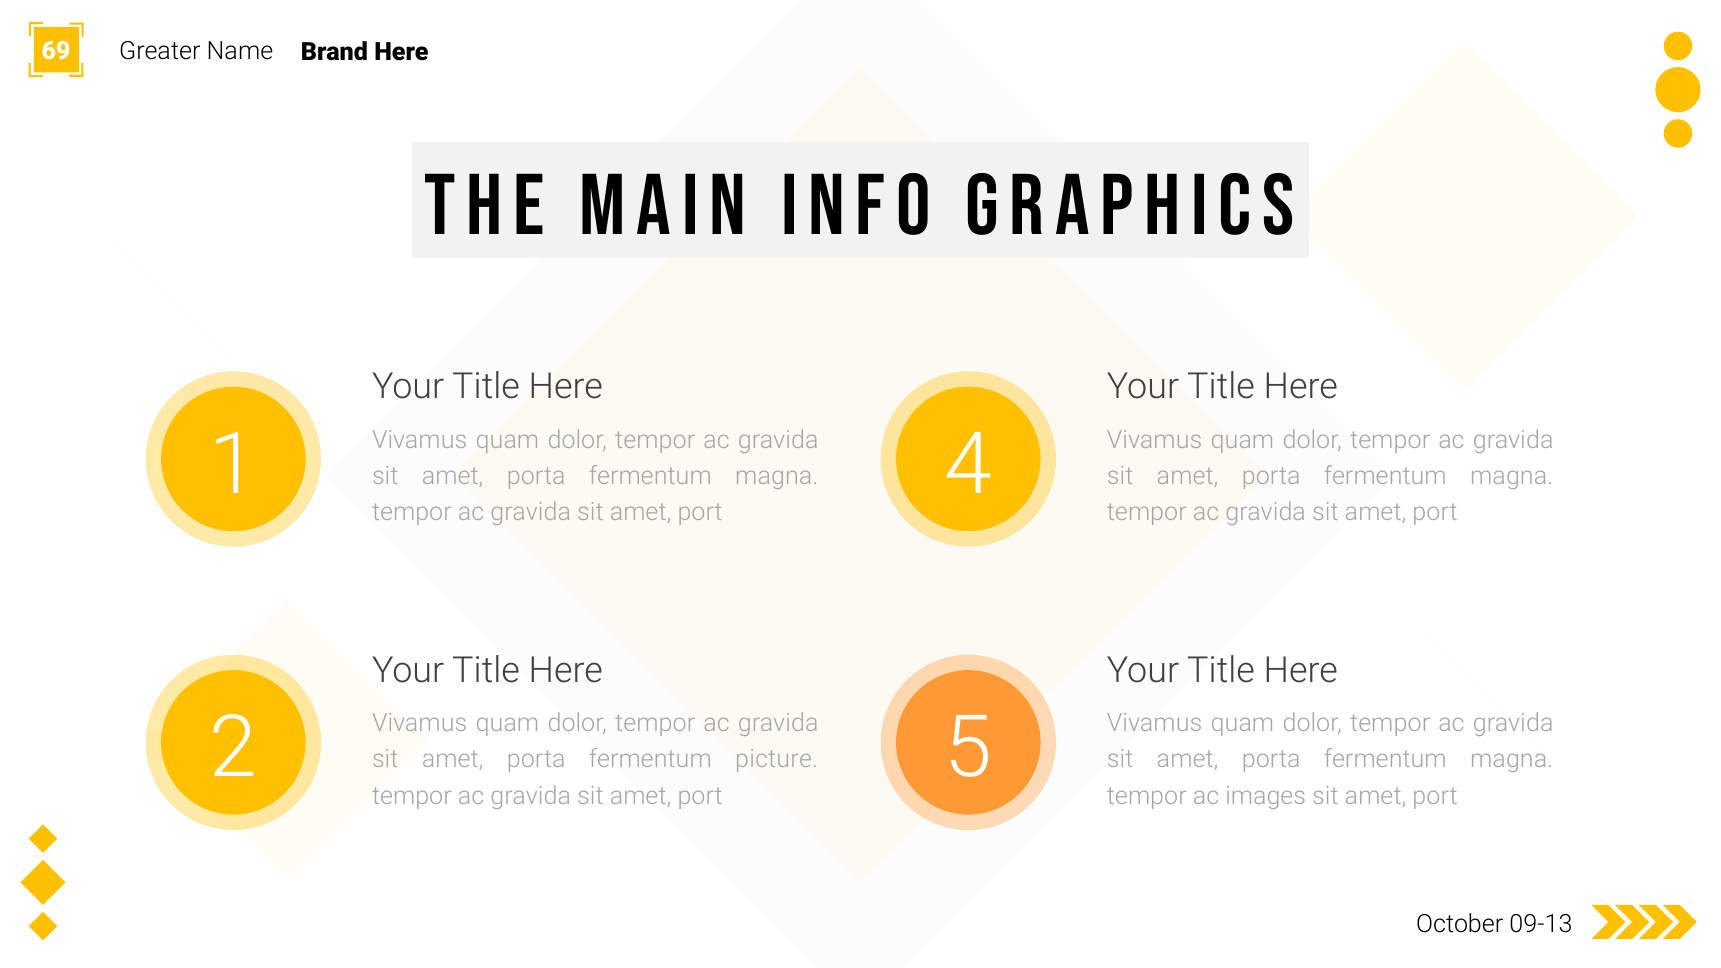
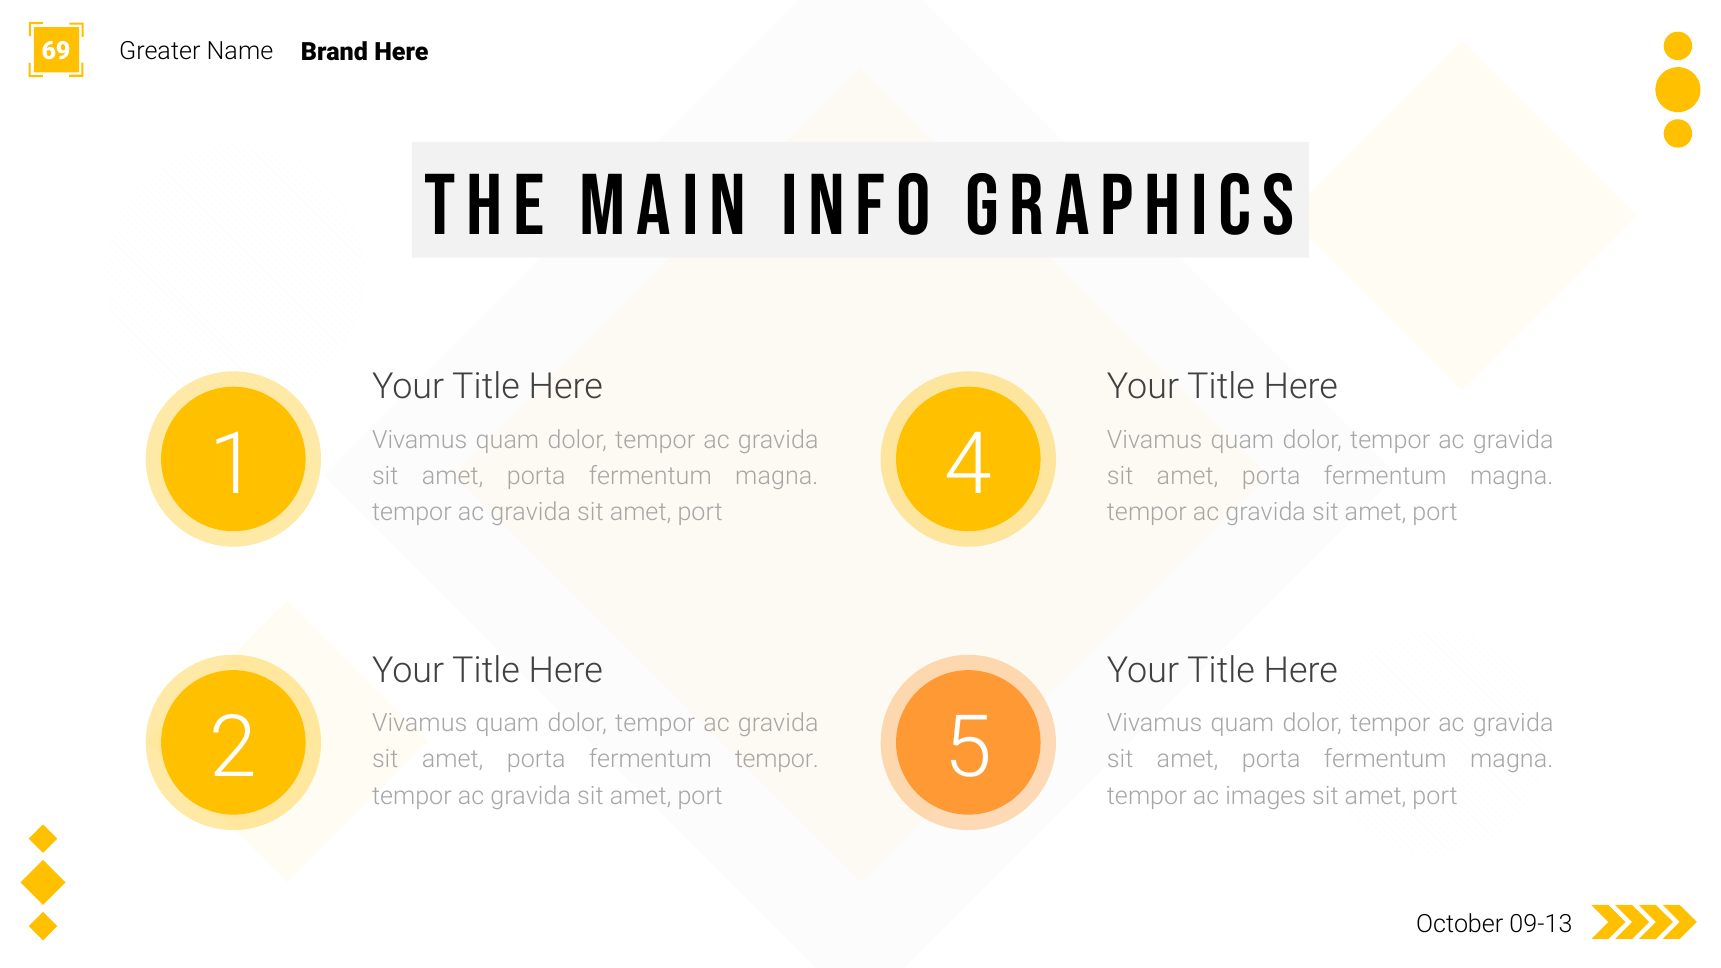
fermentum picture: picture -> tempor
